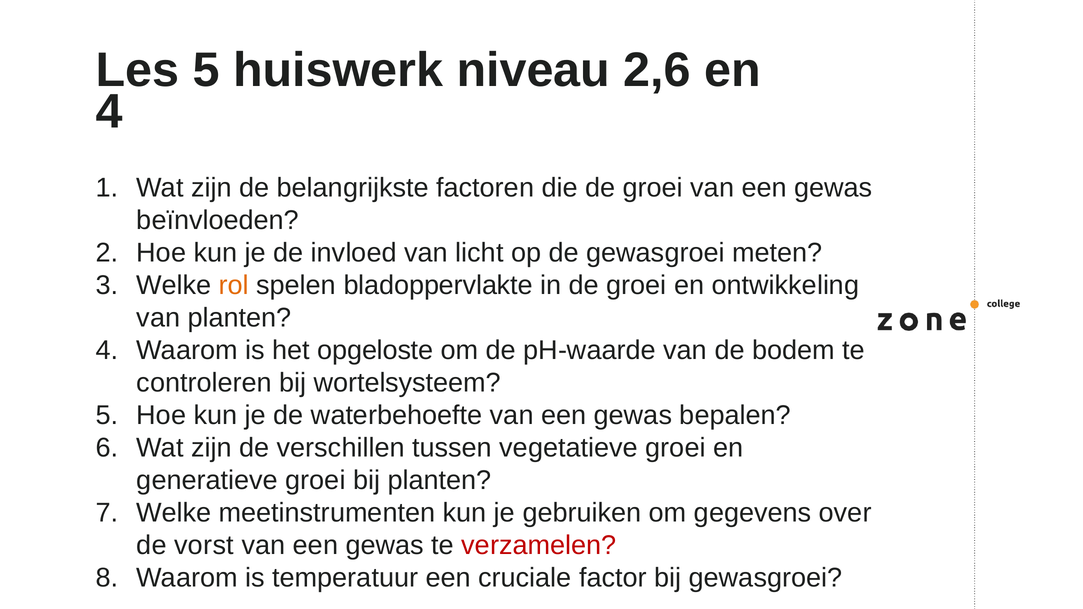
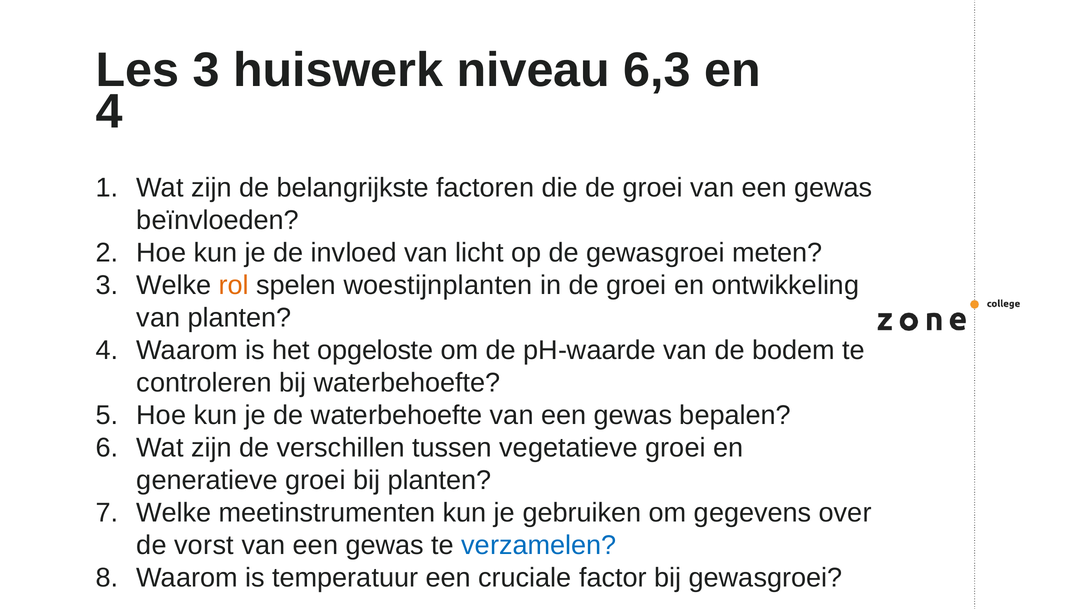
Les 5: 5 -> 3
2,6: 2,6 -> 6,3
bladoppervlakte: bladoppervlakte -> woestijnplanten
bij wortelsysteem: wortelsysteem -> waterbehoefte
verzamelen colour: red -> blue
